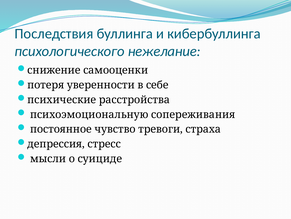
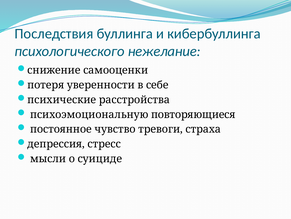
сопереживания: сопереживания -> повторяющиеся
